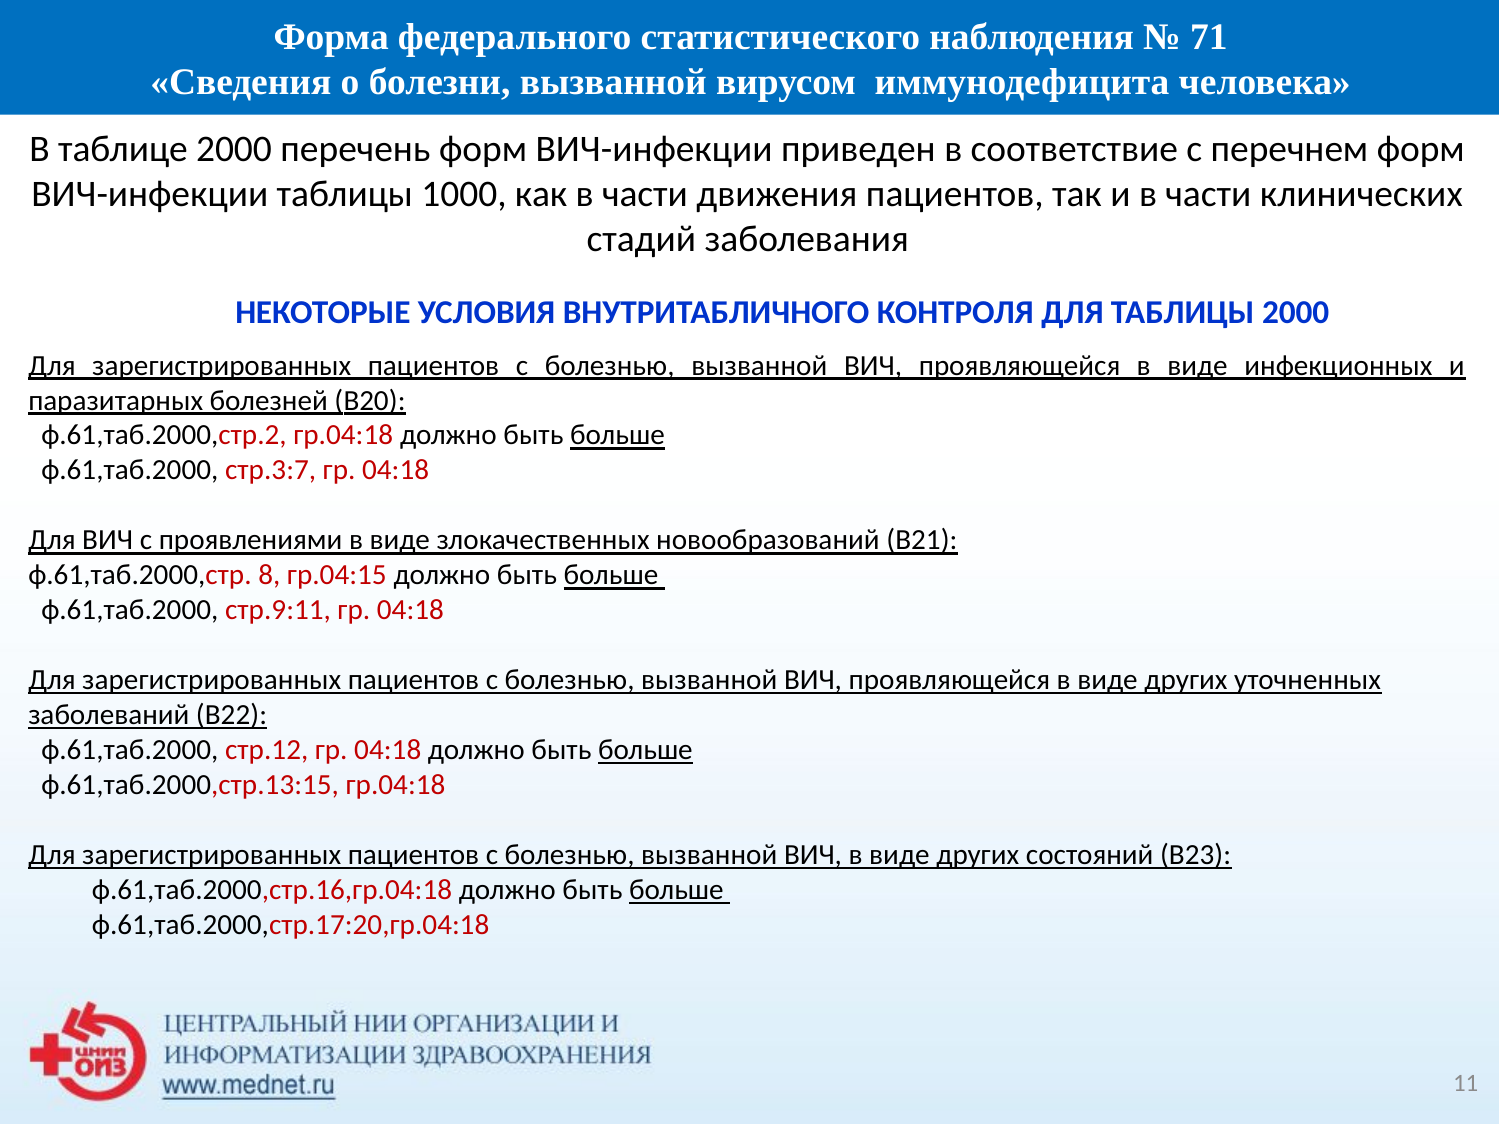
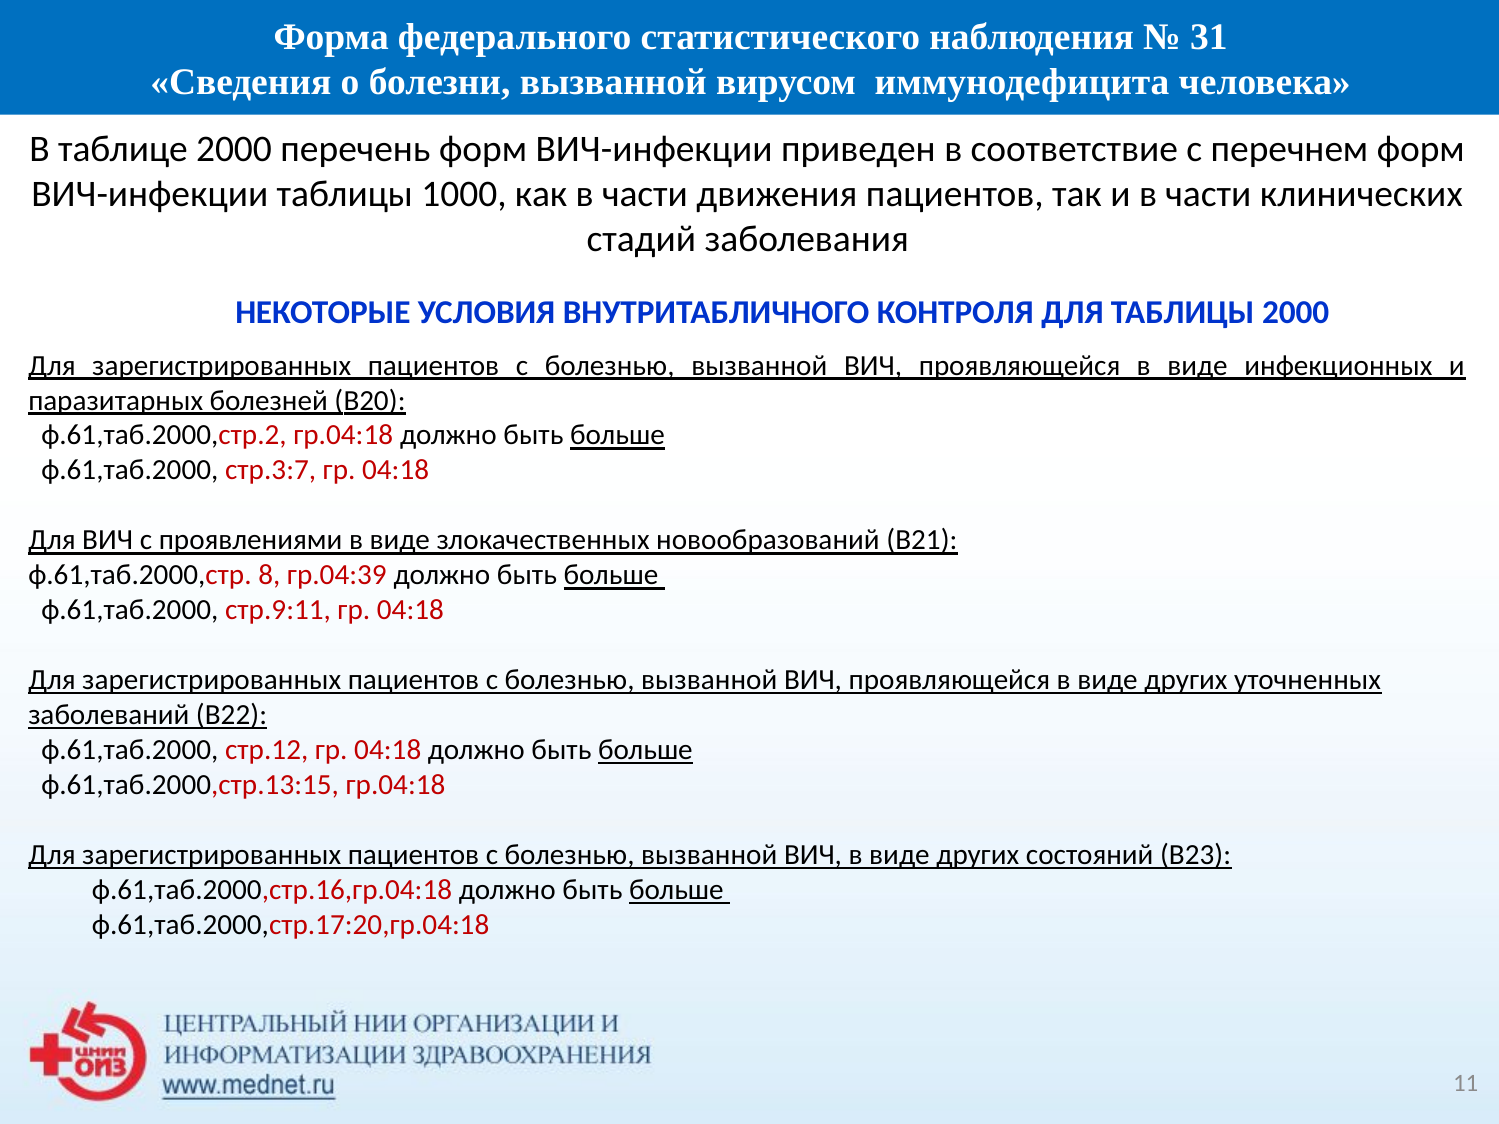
71: 71 -> 31
гр.04:15: гр.04:15 -> гр.04:39
